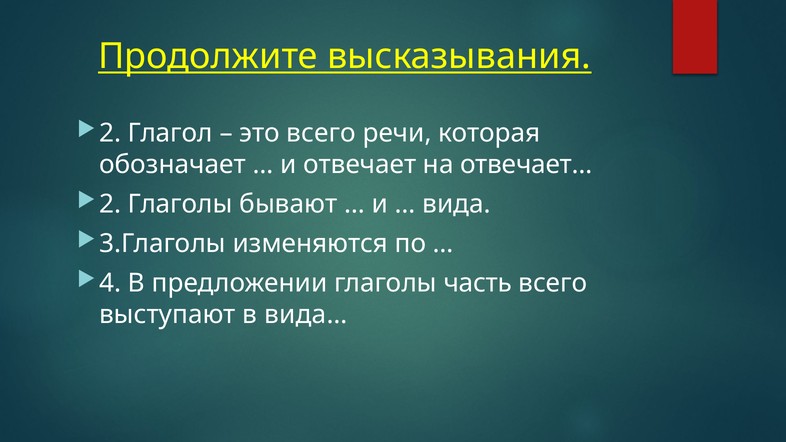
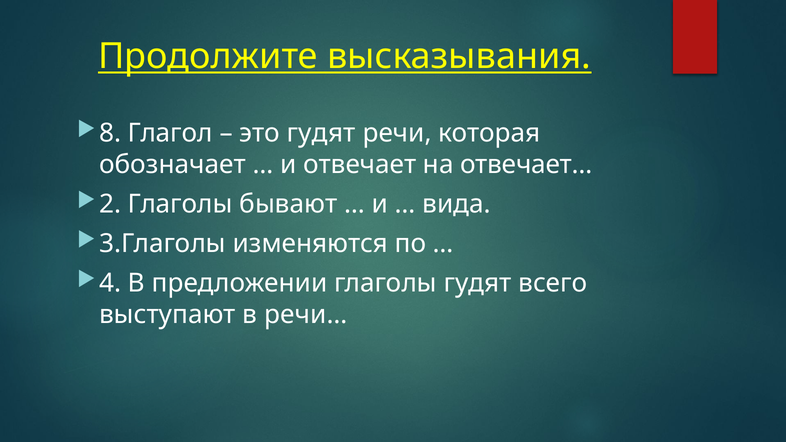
2 at (110, 133): 2 -> 8
это всего: всего -> гудят
глаголы часть: часть -> гудят
вида…: вида… -> речи…
